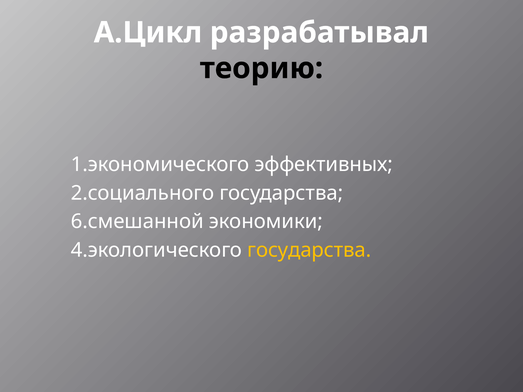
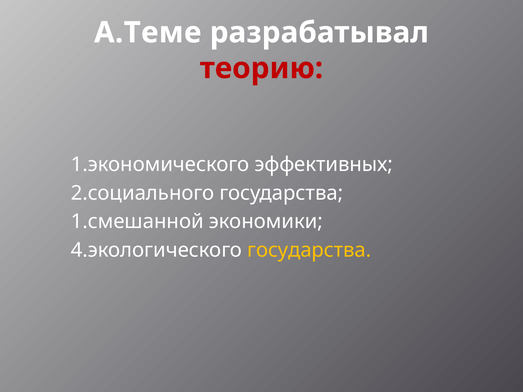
А.Цикл: А.Цикл -> А.Теме
теорию colour: black -> red
6.смешанной: 6.смешанной -> 1.смешанной
